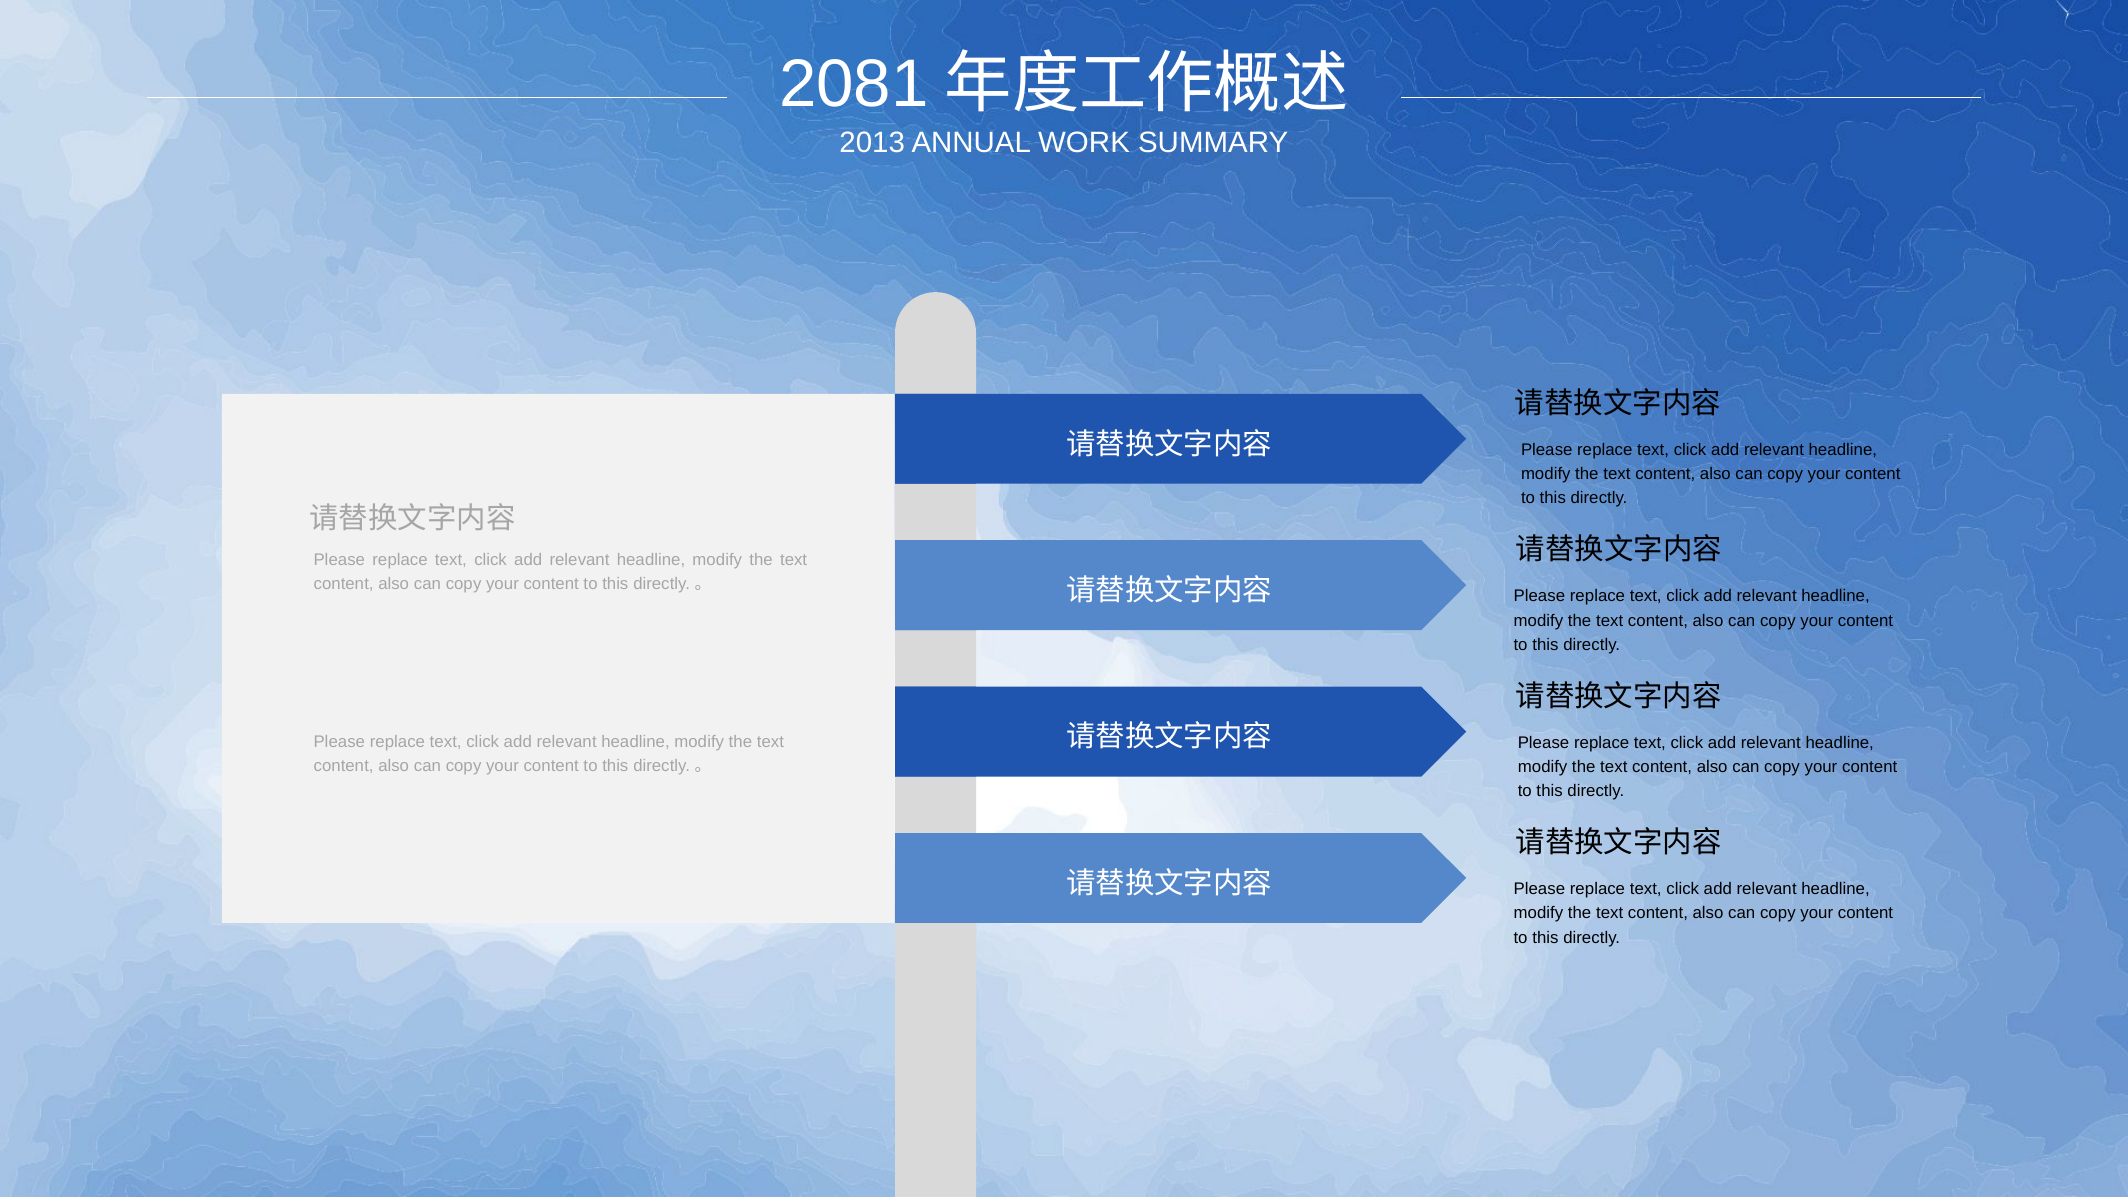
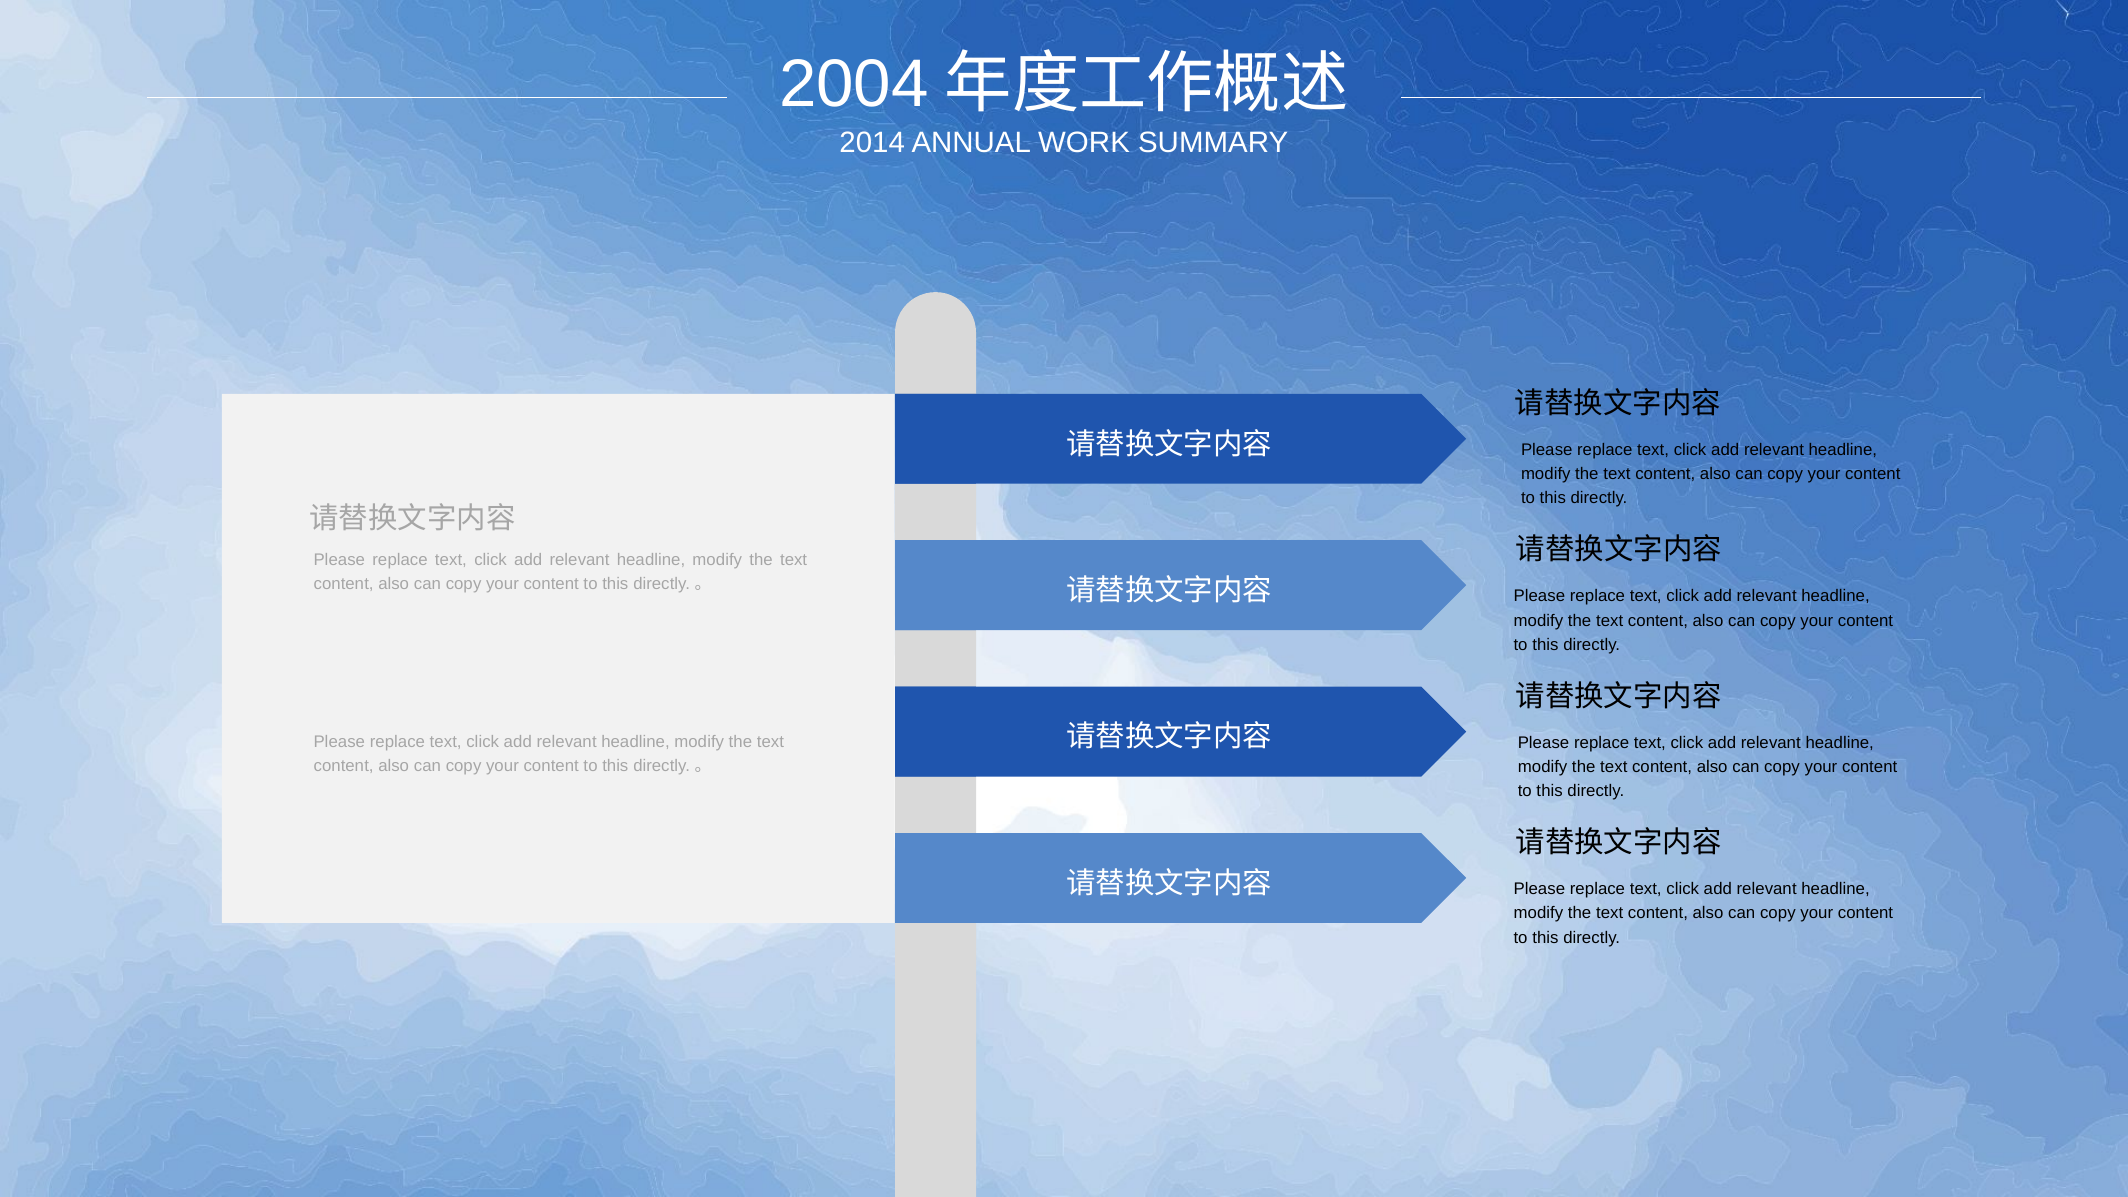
2081: 2081 -> 2004
2013: 2013 -> 2014
